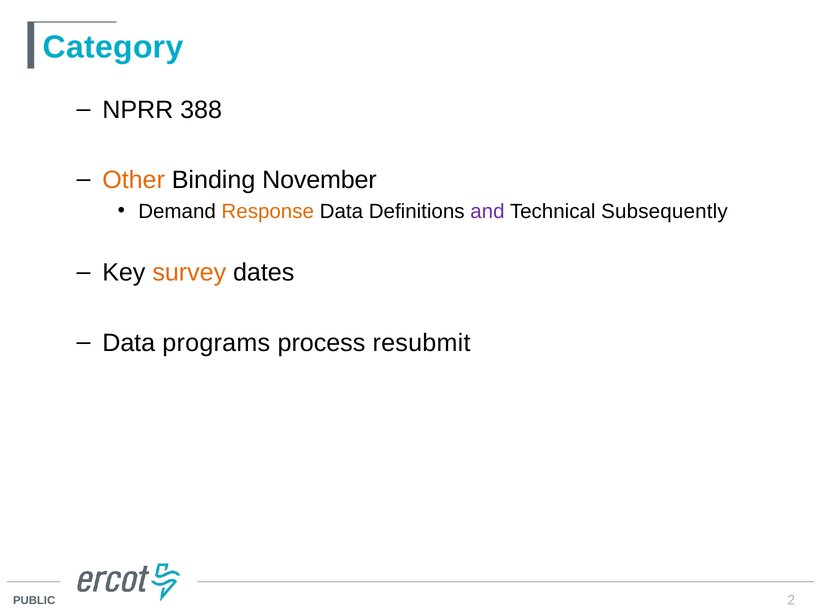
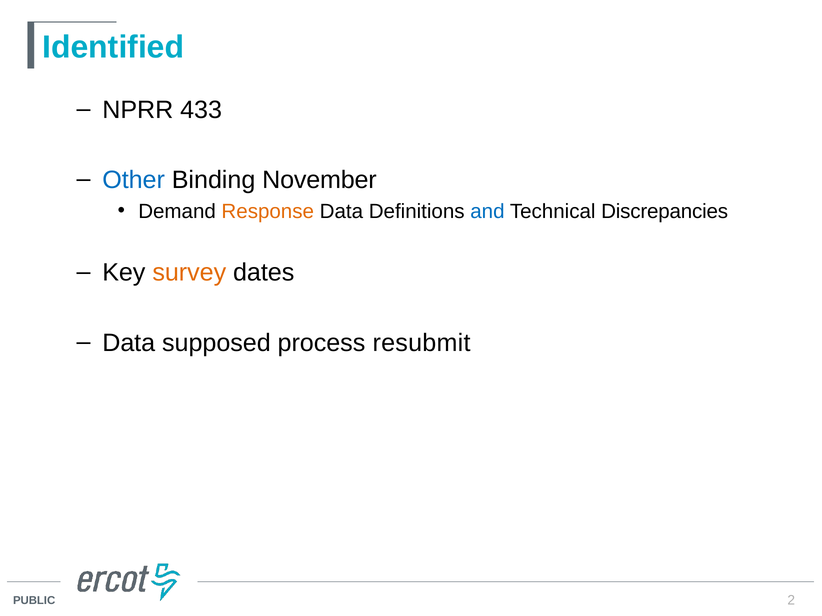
Category: Category -> Identified
388: 388 -> 433
Other colour: orange -> blue
and colour: purple -> blue
Subsequently: Subsequently -> Discrepancies
programs: programs -> supposed
